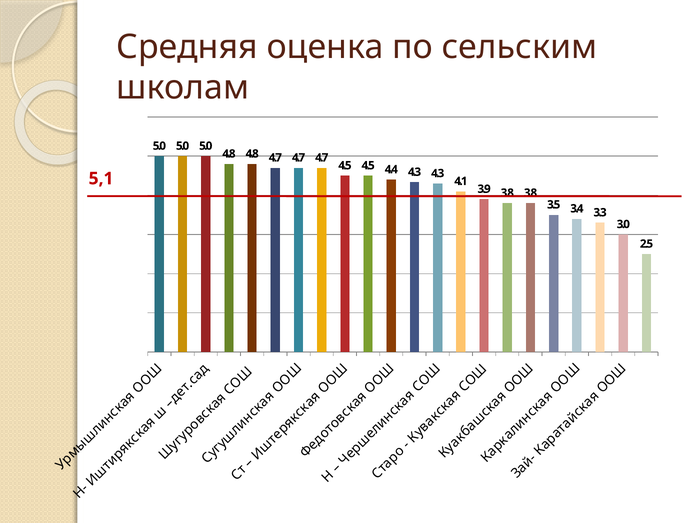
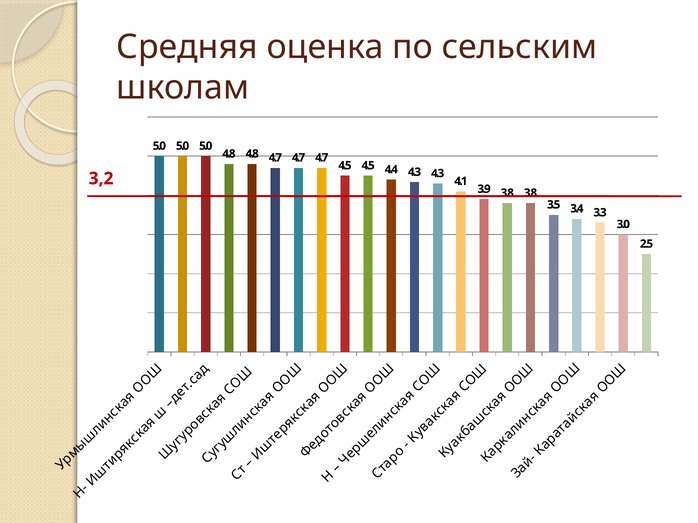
5,1: 5,1 -> 3,2
